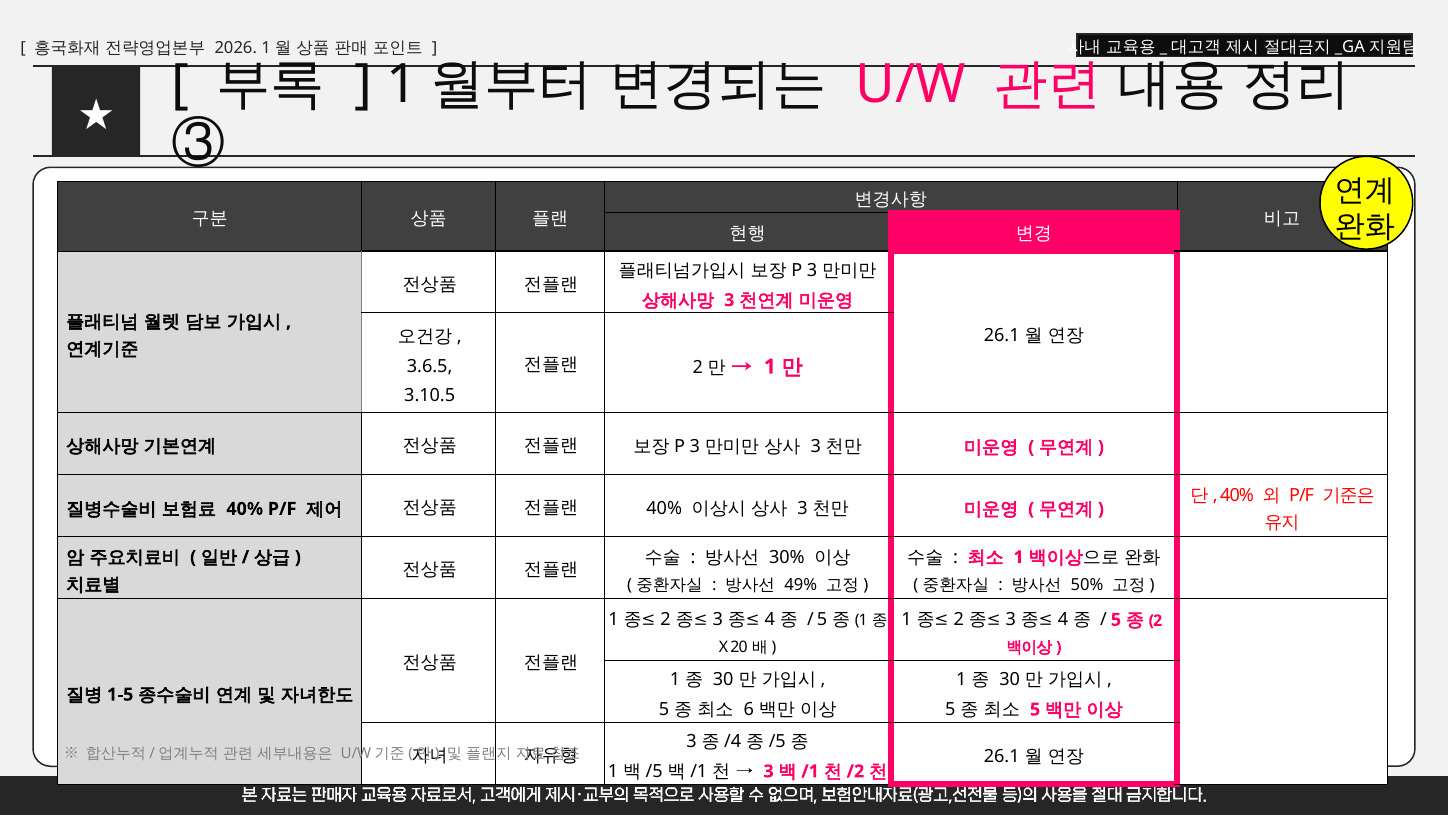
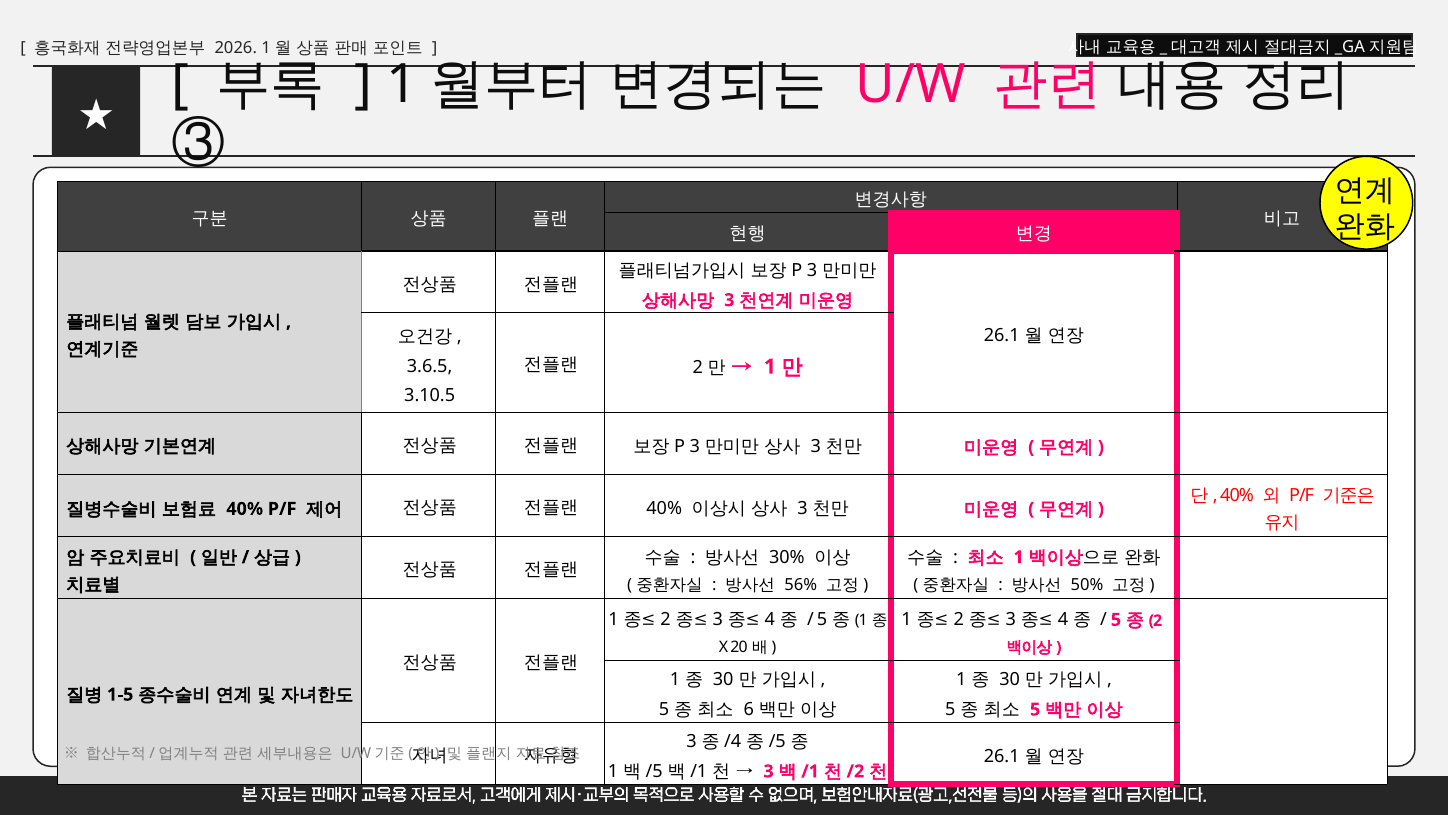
49%: 49% -> 56%
